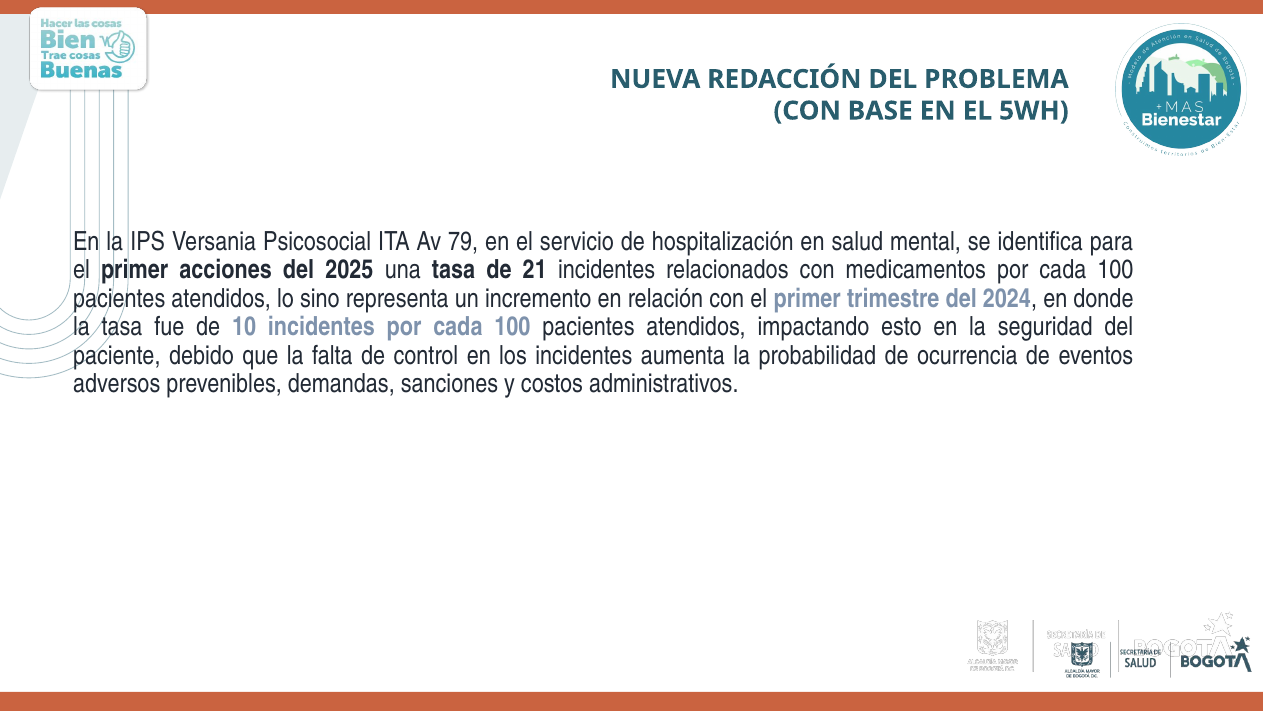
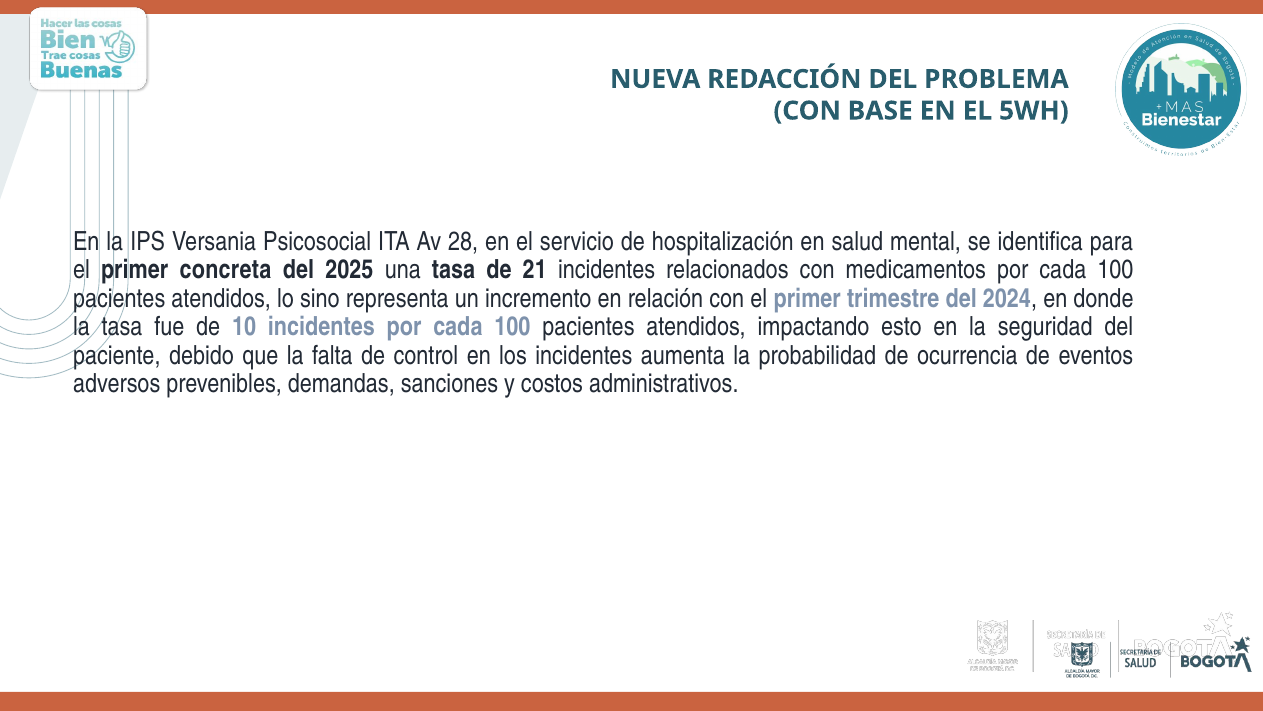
79: 79 -> 28
acciones: acciones -> concreta
